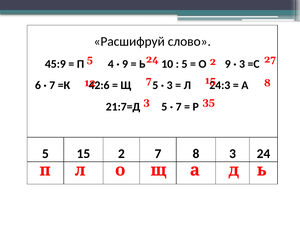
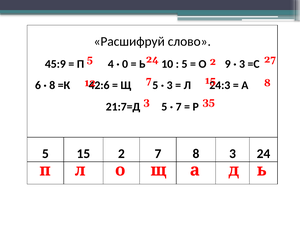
9 at (125, 64): 9 -> 0
7 at (52, 85): 7 -> 8
